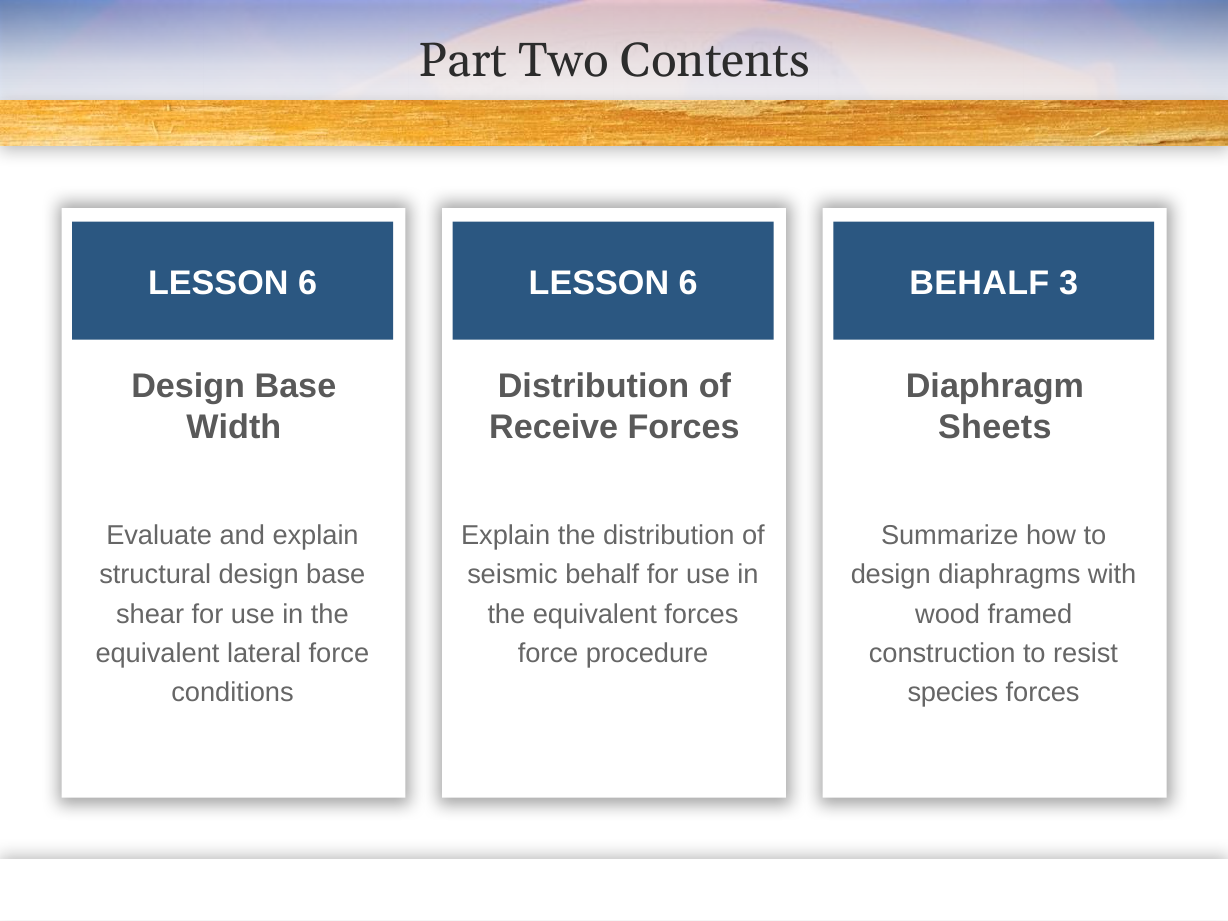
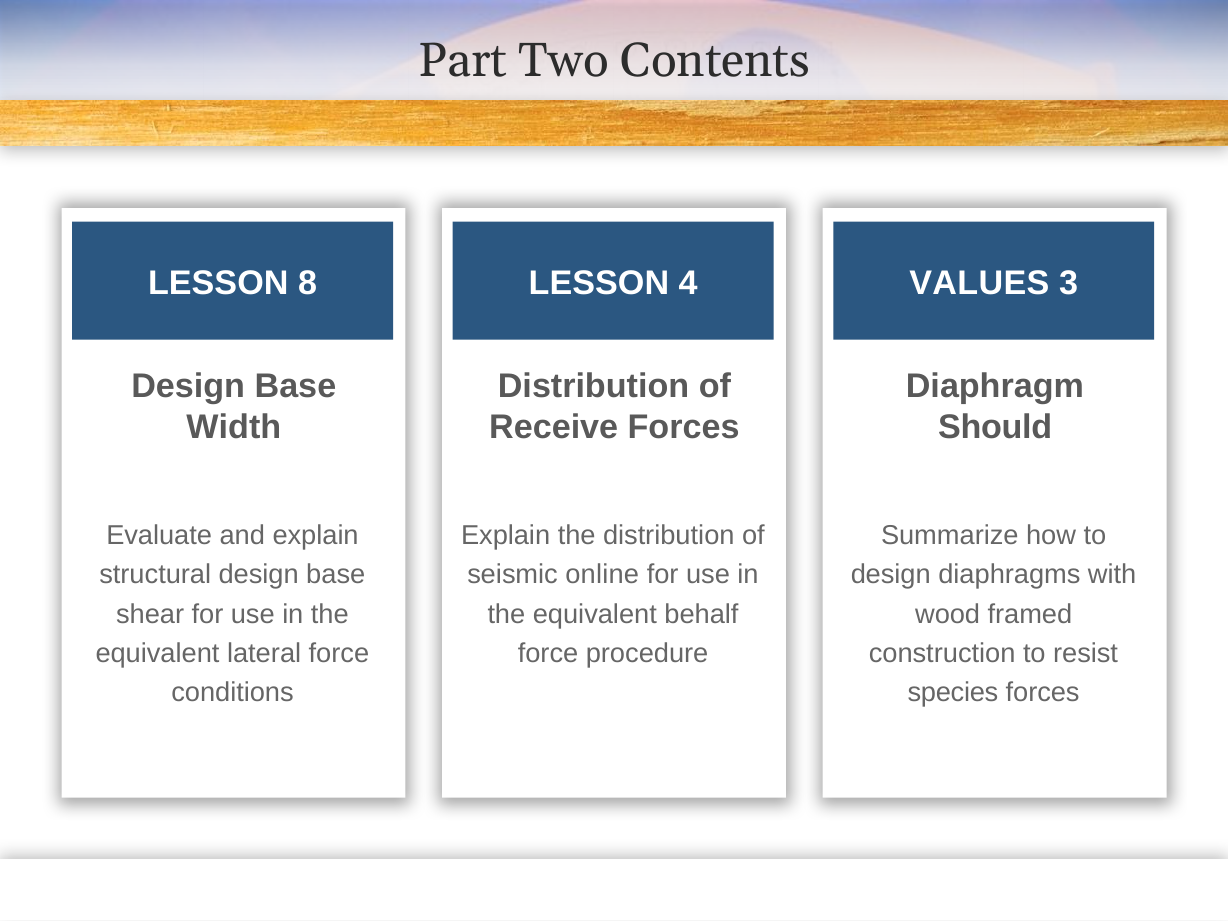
6 at (308, 283): 6 -> 8
6 at (688, 283): 6 -> 4
BEHALF at (979, 283): BEHALF -> VALUES
Sheets: Sheets -> Should
seismic behalf: behalf -> online
equivalent forces: forces -> behalf
